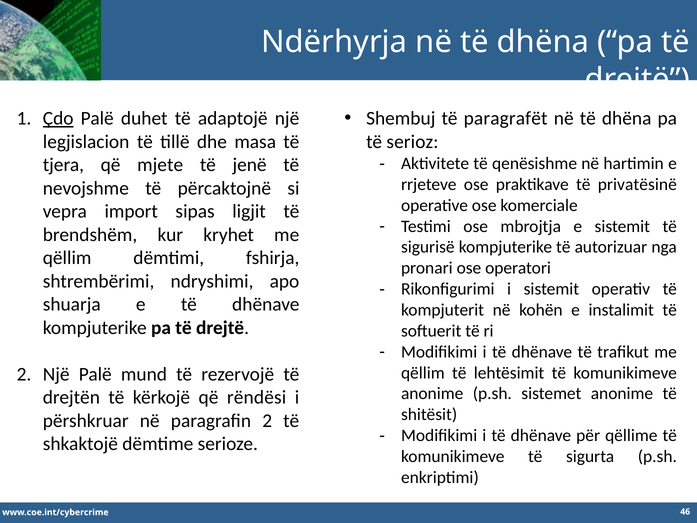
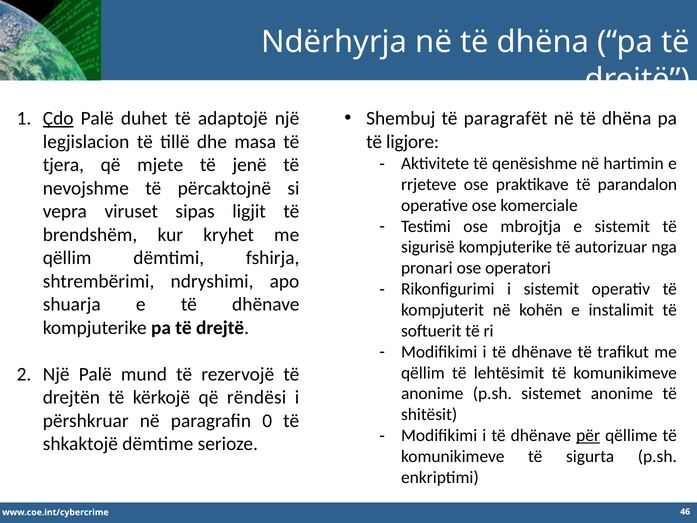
serioz: serioz -> ligjore
privatësinë: privatësinë -> parandalon
import: import -> viruset
paragrafin 2: 2 -> 0
për underline: none -> present
